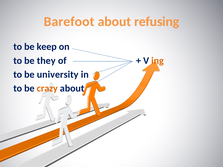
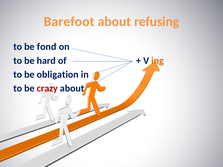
keep: keep -> fond
they: they -> hard
university: university -> obligation
crazy colour: orange -> red
